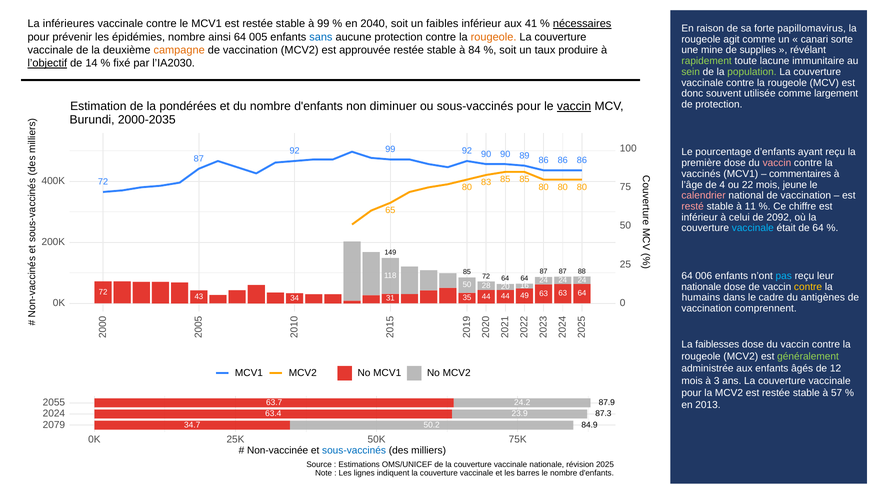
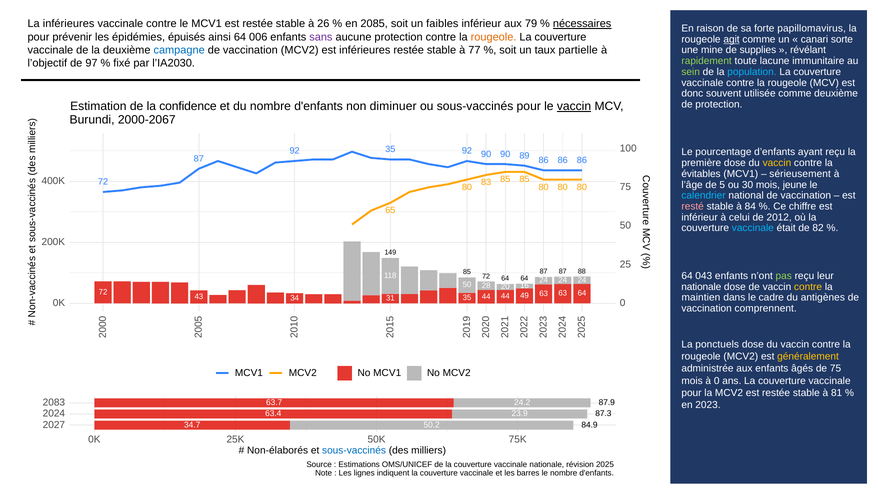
à 99: 99 -> 26
2040: 2040 -> 2085
41: 41 -> 79
épidémies nombre: nombre -> épuisés
005: 005 -> 006
sans colour: blue -> purple
agit underline: none -> present
campagne colour: orange -> blue
est approuvée: approuvée -> inférieures
84: 84 -> 77
produire: produire -> partielle
l’objectif underline: present -> none
14: 14 -> 97
population colour: light green -> light blue
comme largement: largement -> deuxième
pondérées: pondérées -> confidence
2000-2035: 2000-2035 -> 2000-2067
92 99: 99 -> 35
vaccin at (777, 163) colour: pink -> yellow
vaccinés: vaccinés -> évitables
commentaires: commentaires -> sérieusement
de 4: 4 -> 5
22: 22 -> 30
calendrier colour: pink -> light blue
11: 11 -> 84
2092: 2092 -> 2012
de 64: 64 -> 82
006: 006 -> 043
pas colour: light blue -> light green
humains: humains -> maintien
faiblesses: faiblesses -> ponctuels
généralement colour: light green -> yellow
de 12: 12 -> 75
à 3: 3 -> 0
57: 57 -> 81
2055: 2055 -> 2083
2013: 2013 -> 2023
2079: 2079 -> 2027
Non-vaccinée: Non-vaccinée -> Non-élaborés
